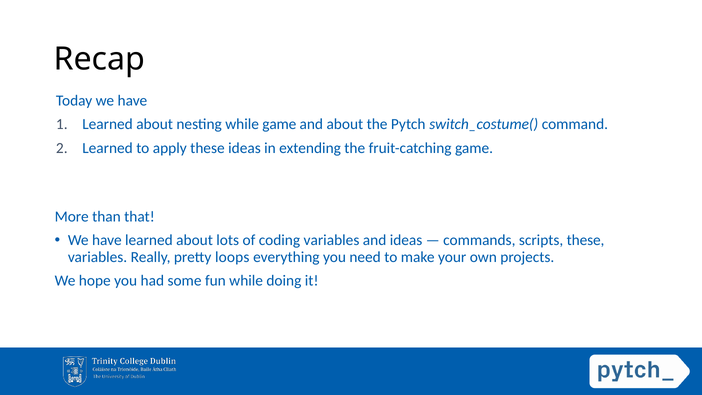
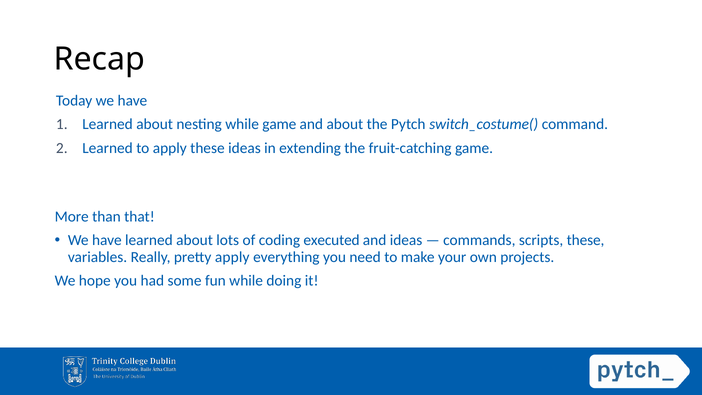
coding variables: variables -> executed
pretty loops: loops -> apply
